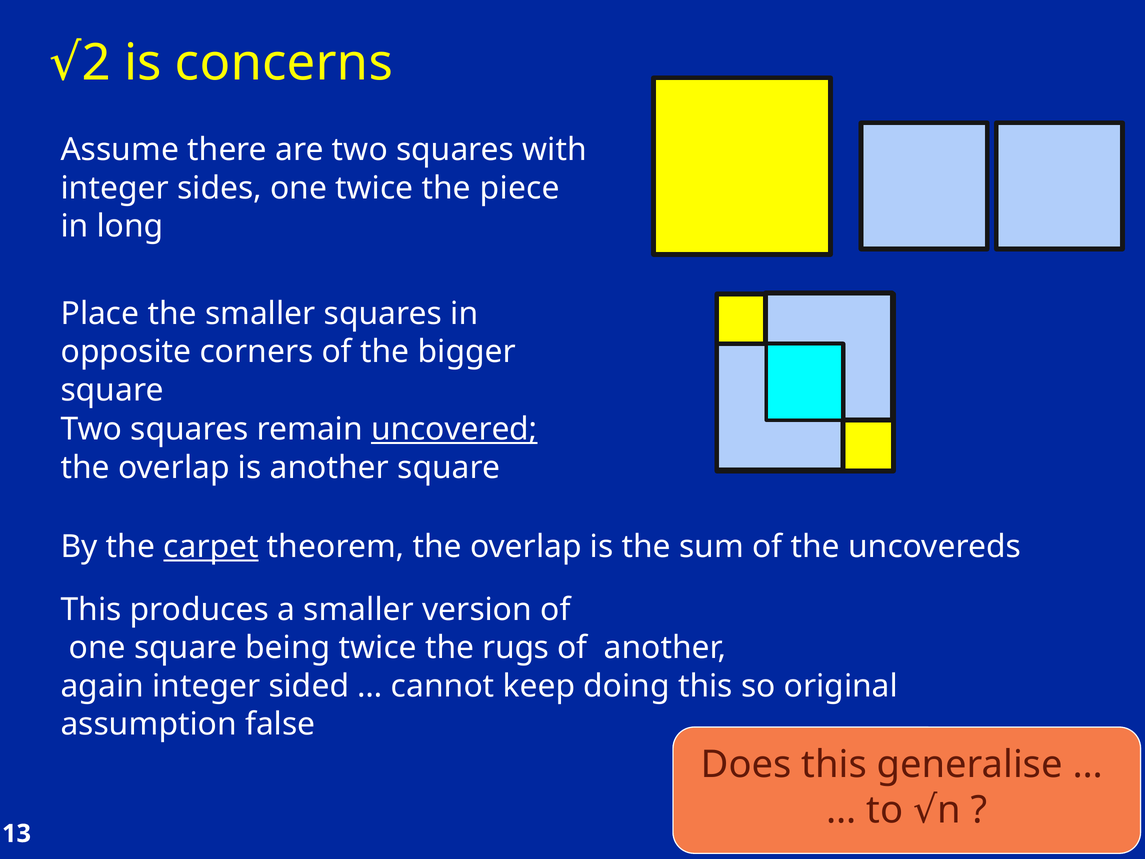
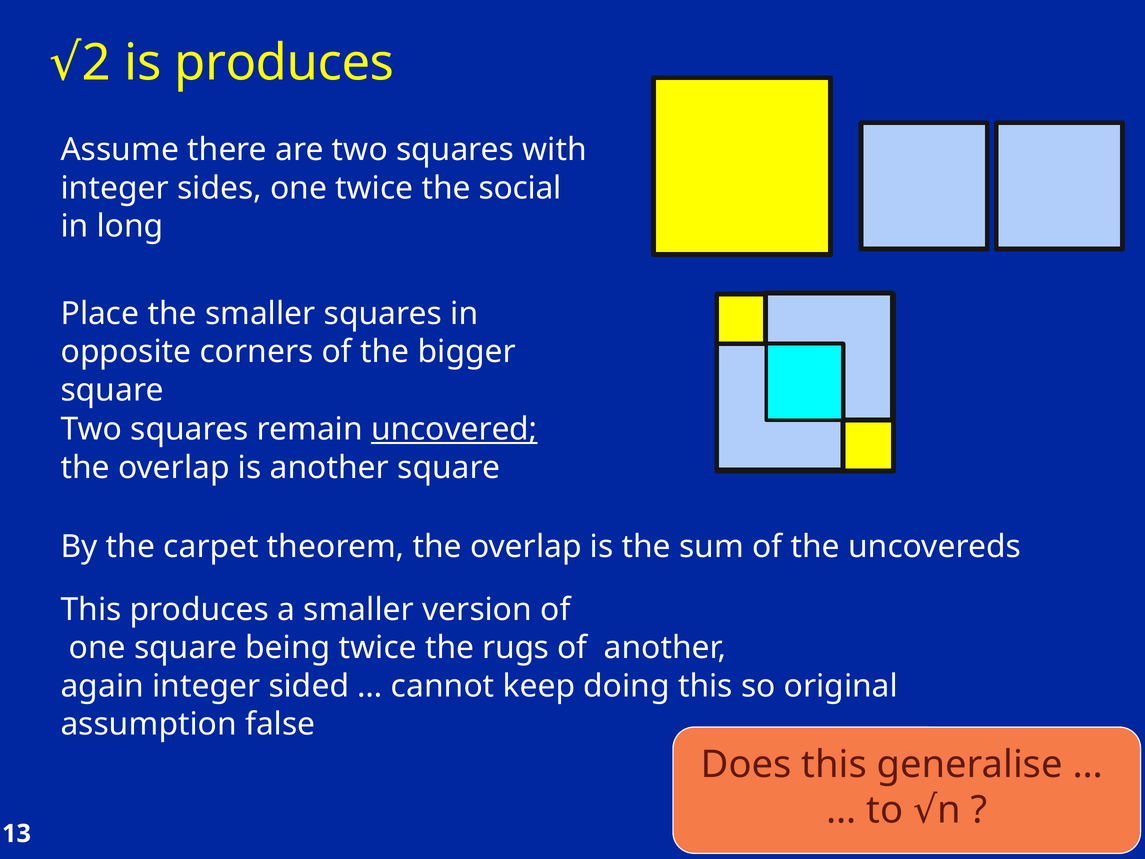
is concerns: concerns -> produces
piece: piece -> social
carpet underline: present -> none
